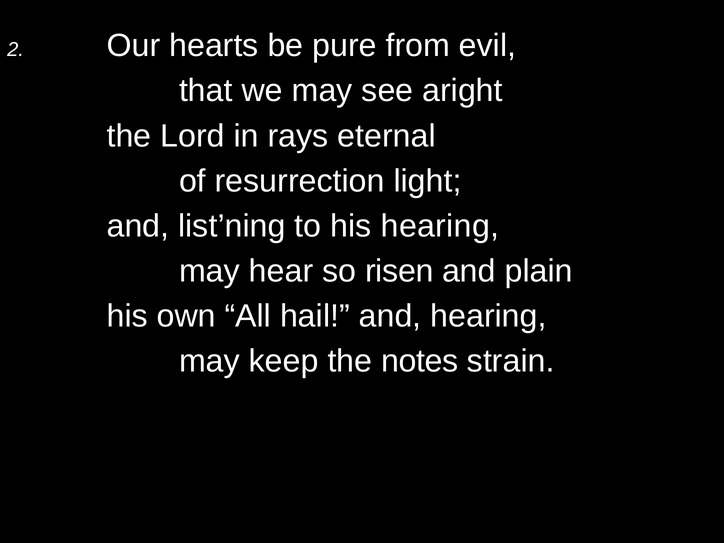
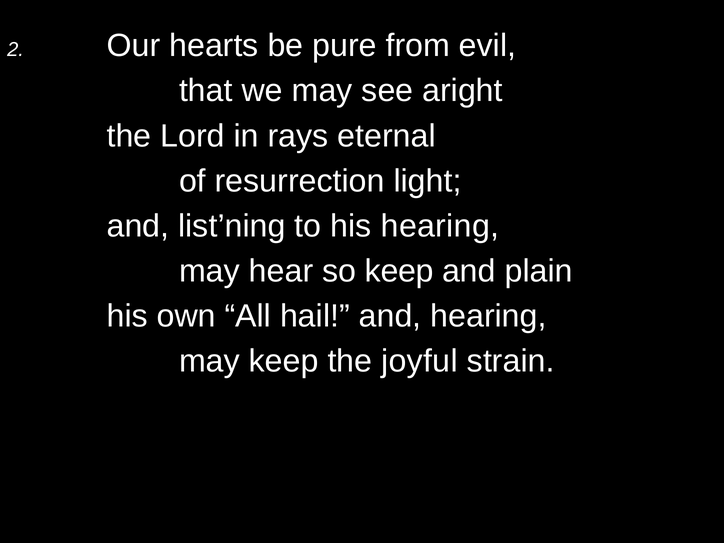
so risen: risen -> keep
notes: notes -> joyful
